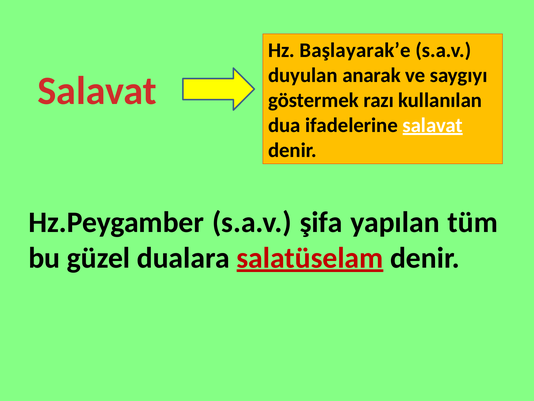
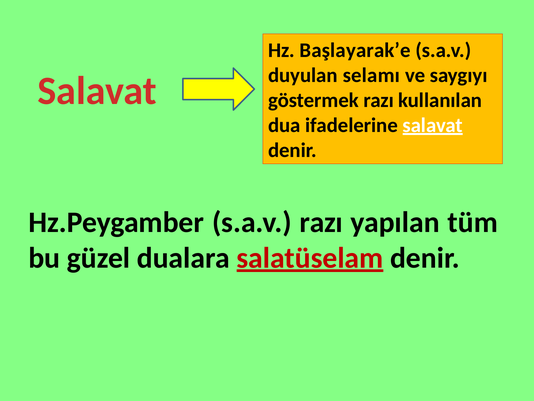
anarak: anarak -> selamı
s.a.v şifa: şifa -> razı
